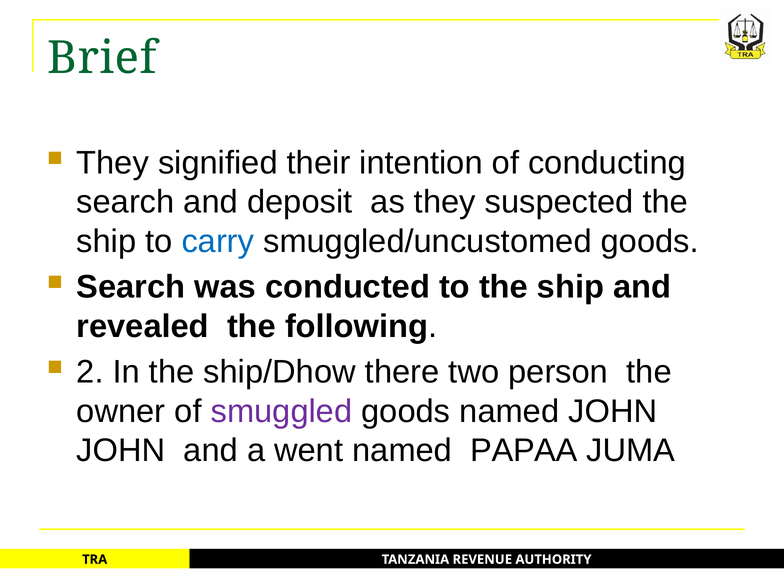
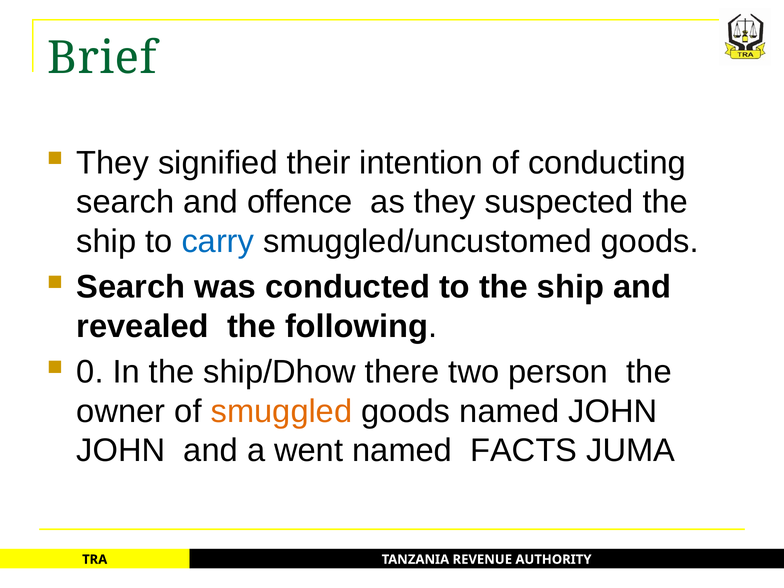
deposit: deposit -> offence
2: 2 -> 0
smuggled colour: purple -> orange
PAPAA: PAPAA -> FACTS
